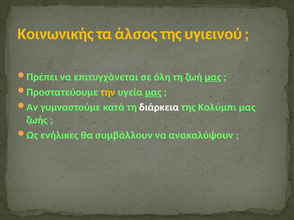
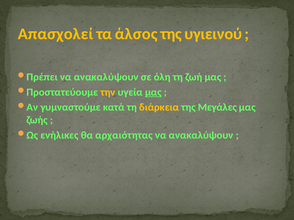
Κοινωνικής: Κοινωνικής -> Απασχολεί
επιτυγχάνεται at (106, 77): επιτυγχάνεται -> ανακαλύψουν
μας at (213, 77) underline: present -> none
διάρκεια colour: white -> yellow
Κολύμπι: Κολύμπι -> Μεγάλες
συμβάλλουν: συμβάλλουν -> αρχαιότητας
